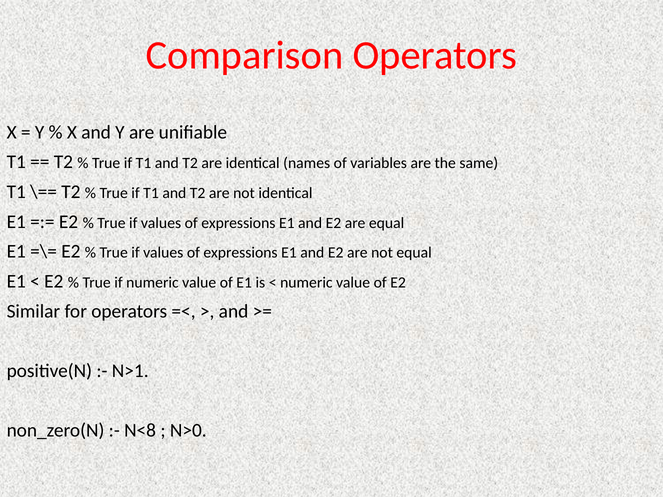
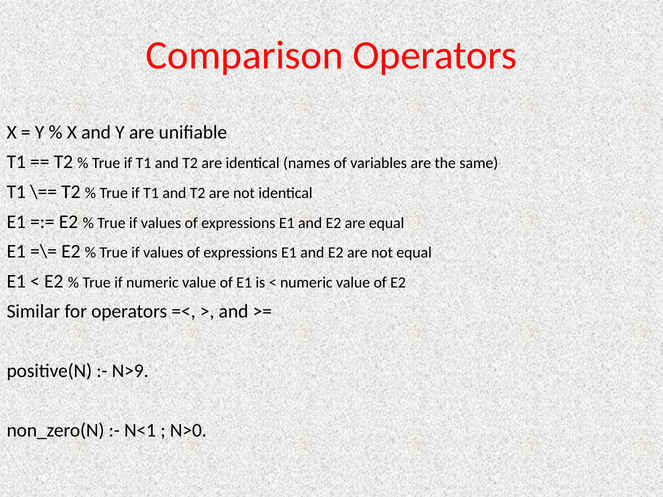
N>1: N>1 -> N>9
N<8: N<8 -> N<1
